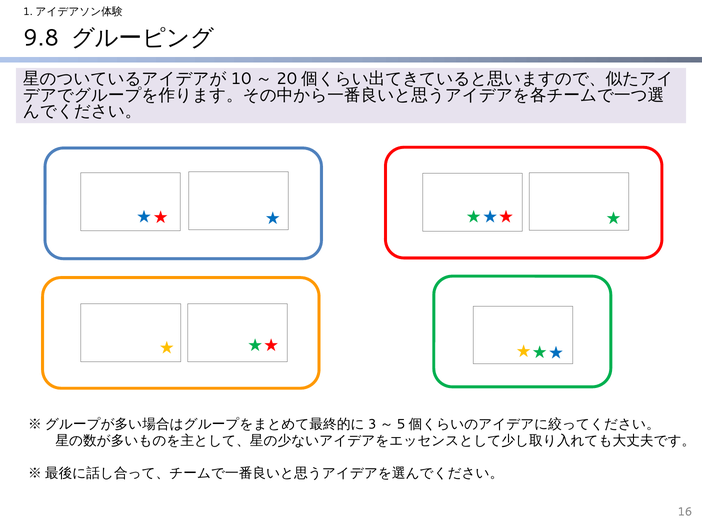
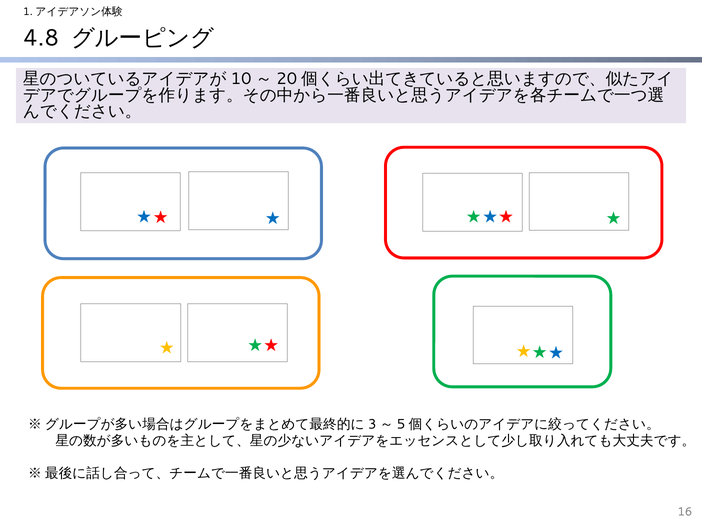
9.8: 9.8 -> 4.8
